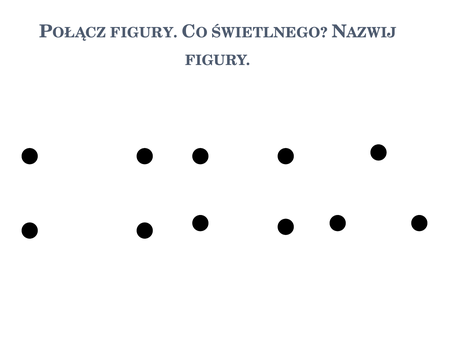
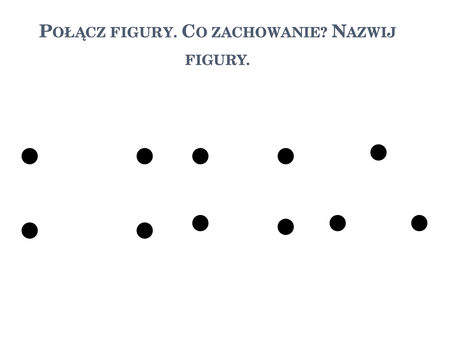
ŚWIETLNEGO: ŚWIETLNEGO -> ZACHOWANIE
